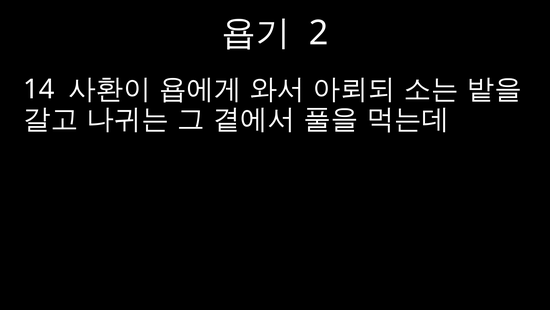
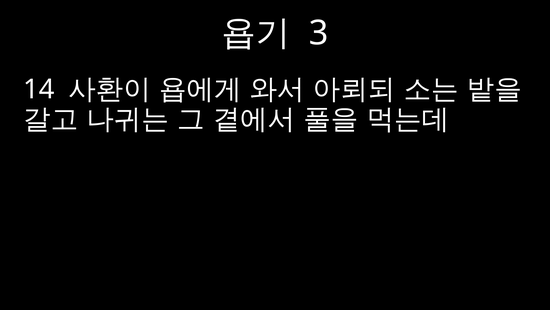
2: 2 -> 3
